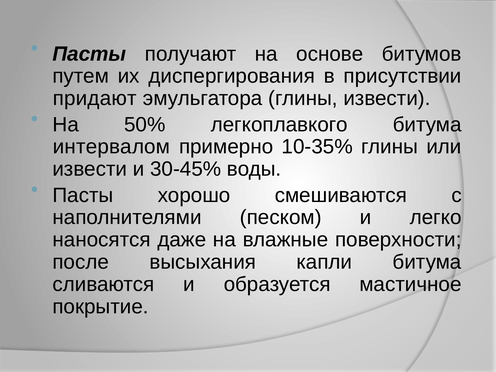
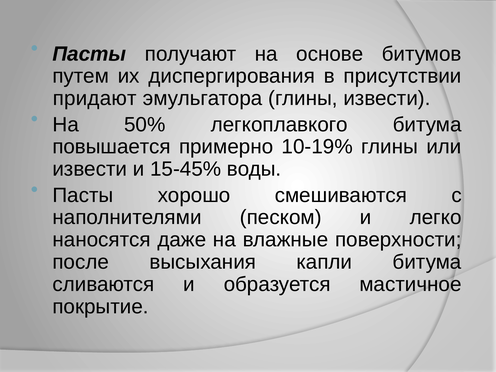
интервалом: интервалом -> повышается
10-35%: 10-35% -> 10-19%
30-45%: 30-45% -> 15-45%
